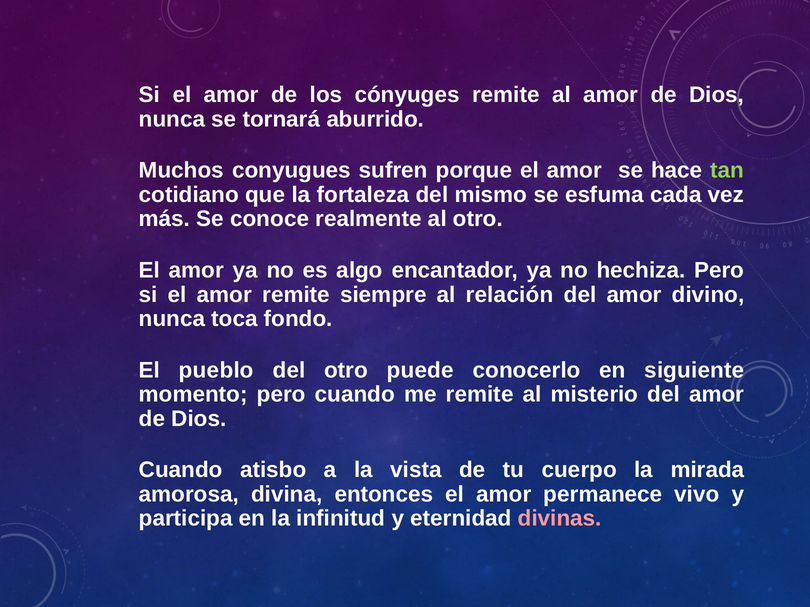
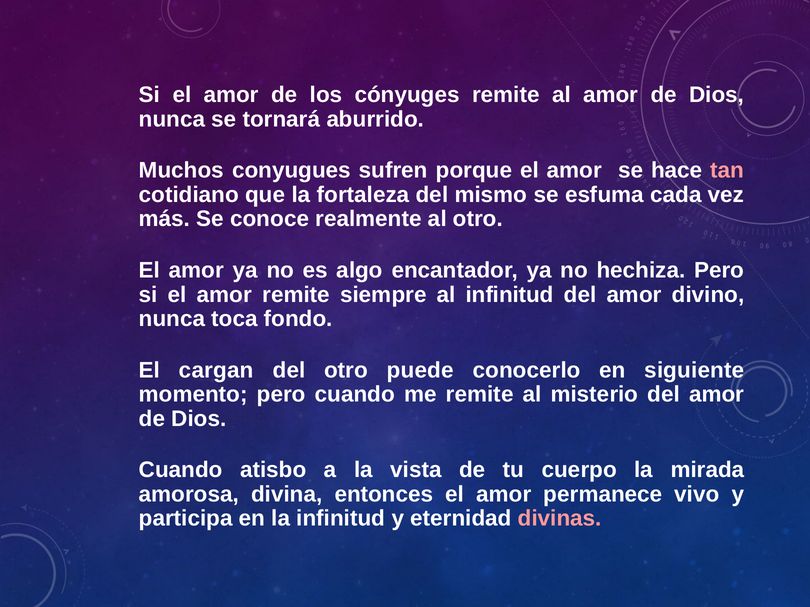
tan colour: light green -> pink
al relación: relación -> infinitud
pueblo: pueblo -> cargan
